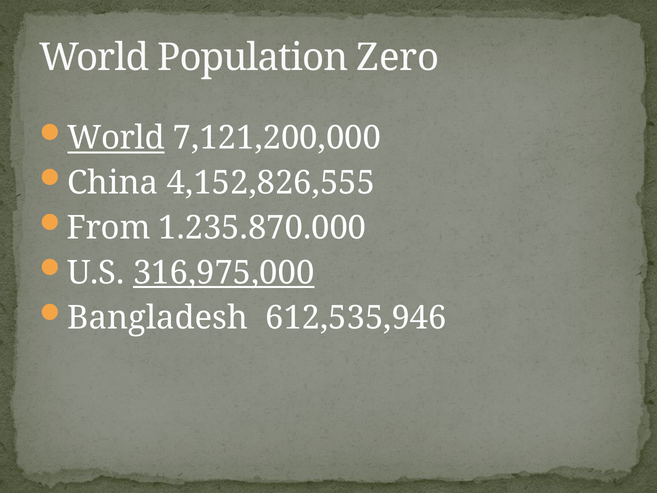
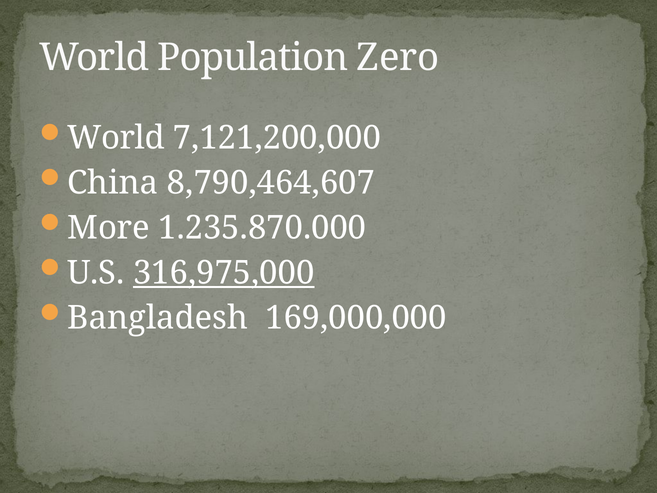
World at (116, 138) underline: present -> none
4,152,826,555: 4,152,826,555 -> 8,790,464,607
From: From -> More
612,535,946: 612,535,946 -> 169,000,000
